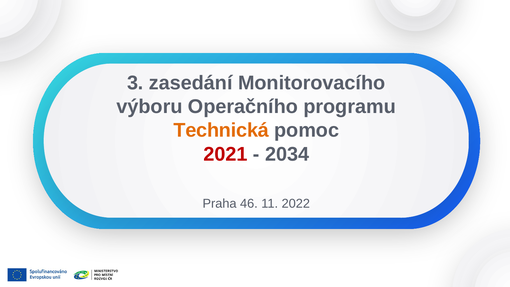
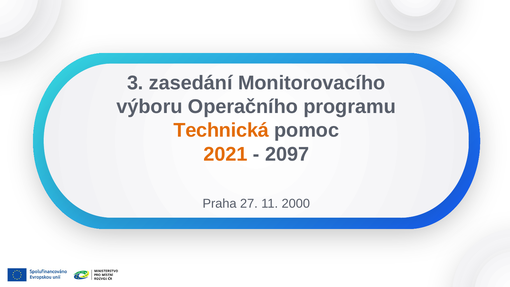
2021 colour: red -> orange
2034: 2034 -> 2097
46: 46 -> 27
2022: 2022 -> 2000
